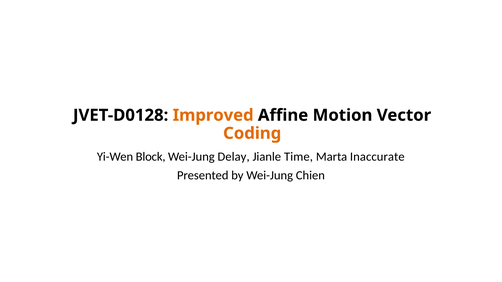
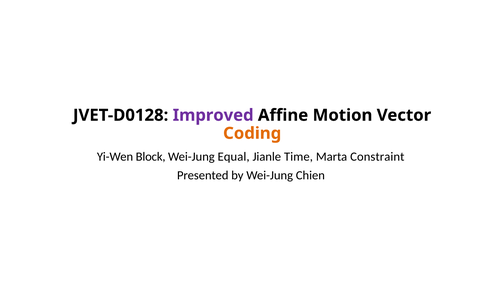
Improved colour: orange -> purple
Delay: Delay -> Equal
Inaccurate: Inaccurate -> Constraint
